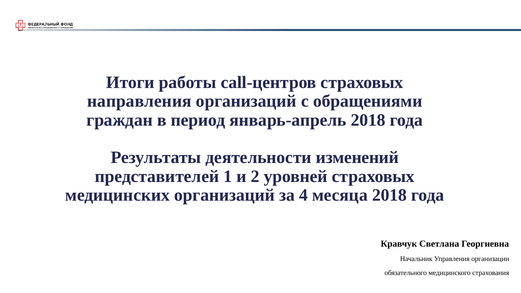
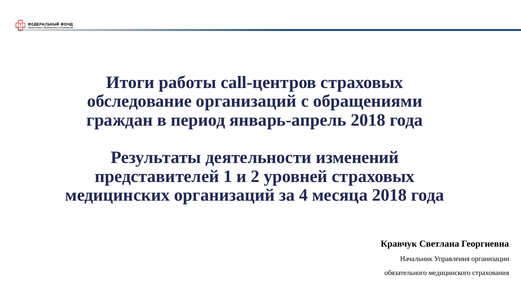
направления: направления -> обследование
